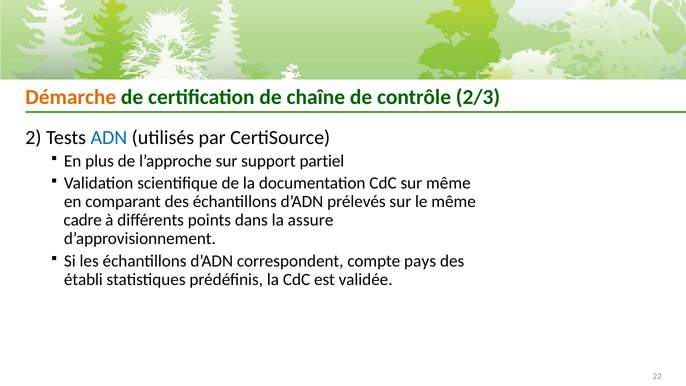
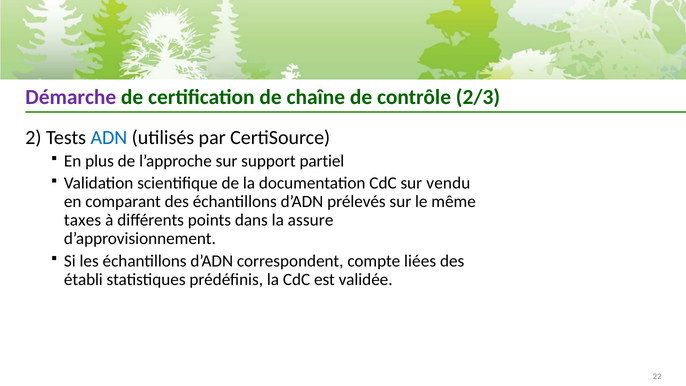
Démarche colour: orange -> purple
sur même: même -> vendu
cadre: cadre -> taxes
pays: pays -> liées
